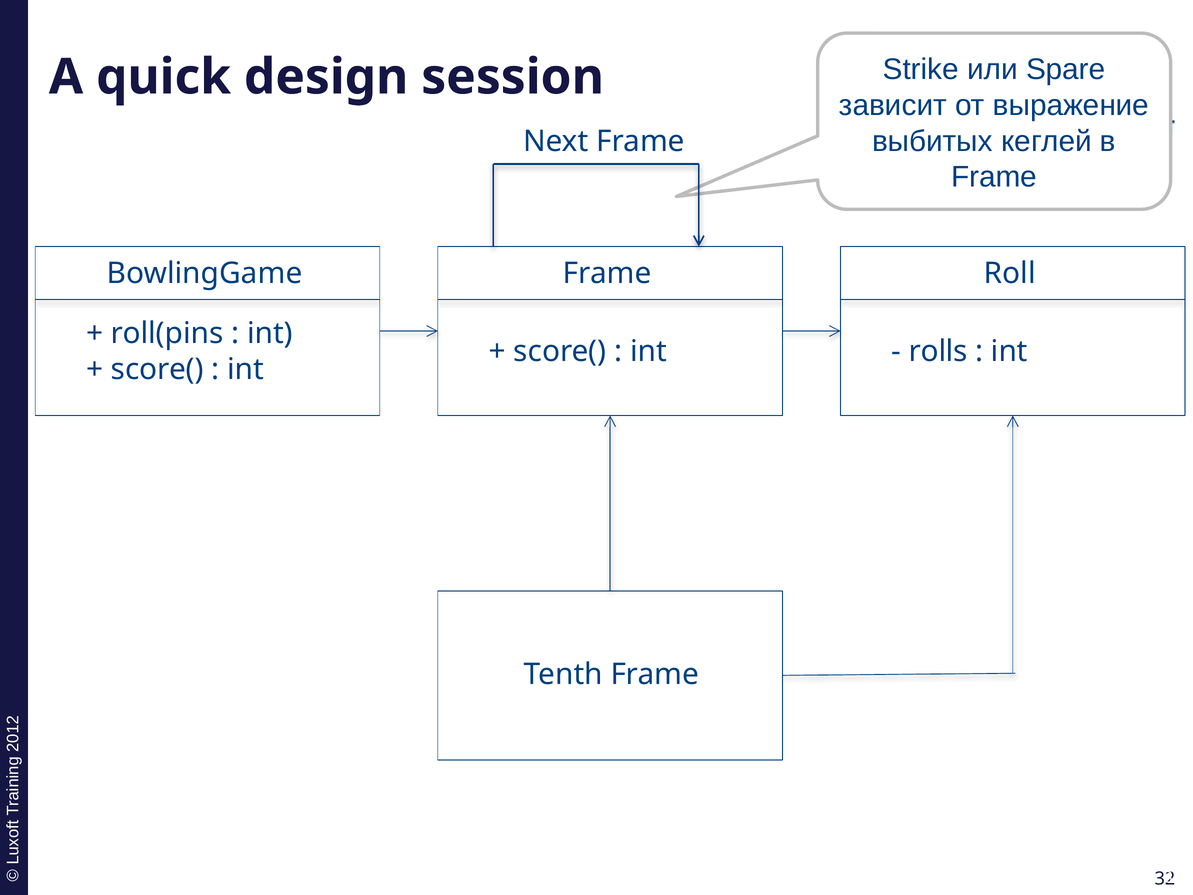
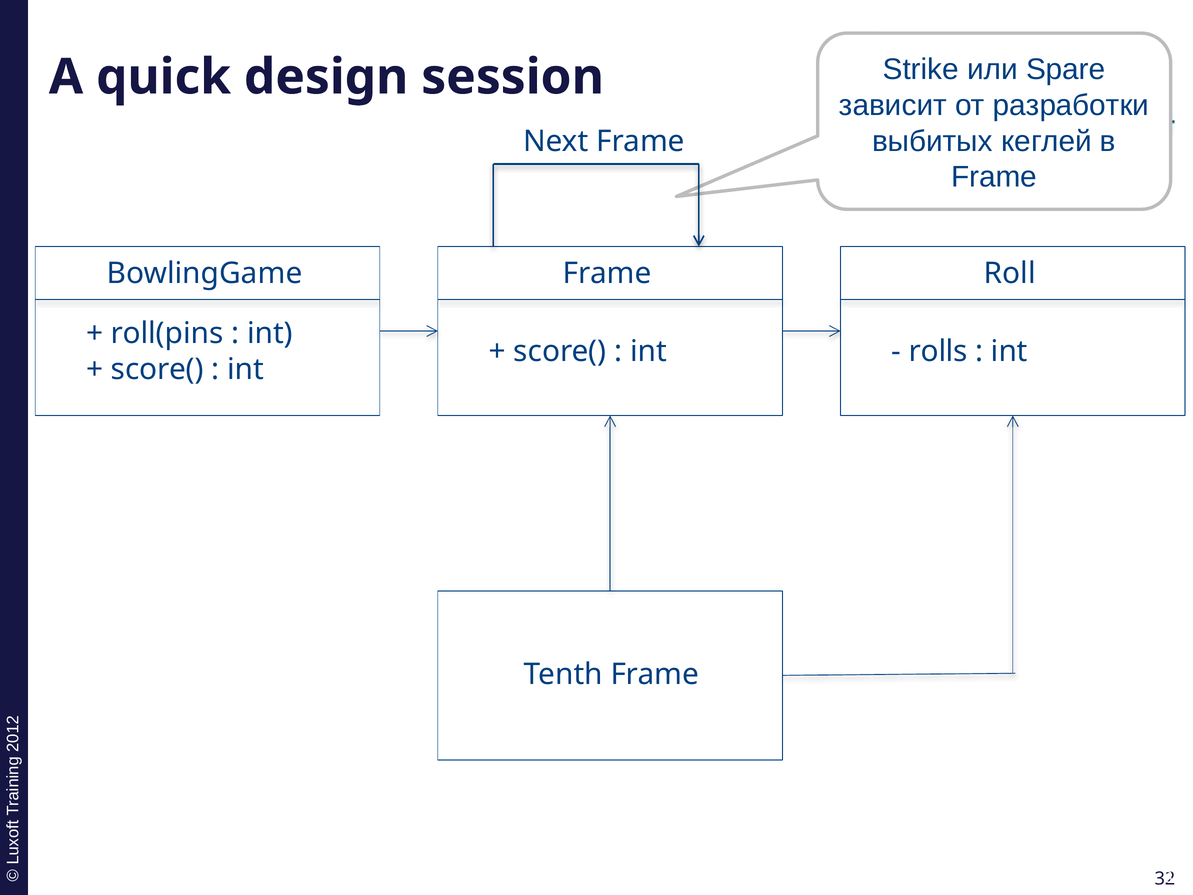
выражение: выражение -> разработки
